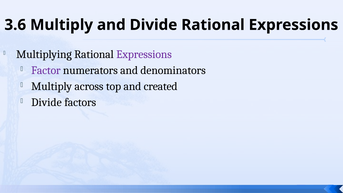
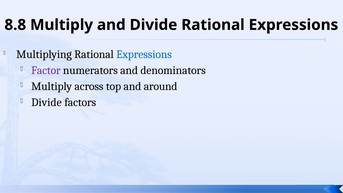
3.6: 3.6 -> 8.8
Expressions at (144, 54) colour: purple -> blue
created: created -> around
